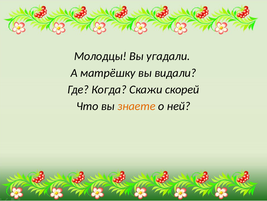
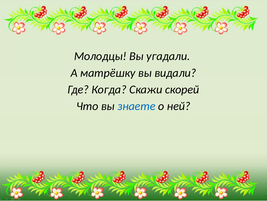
знаете colour: orange -> blue
